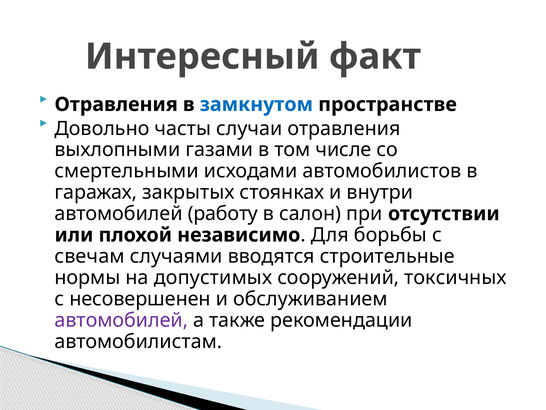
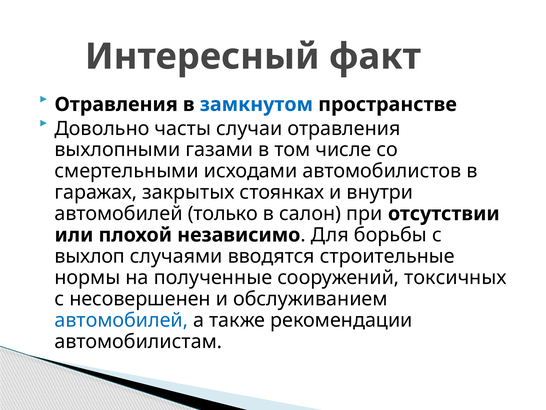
работу: работу -> только
свечам: свечам -> выхлоп
допустимых: допустимых -> полученные
автомобилей at (121, 320) colour: purple -> blue
